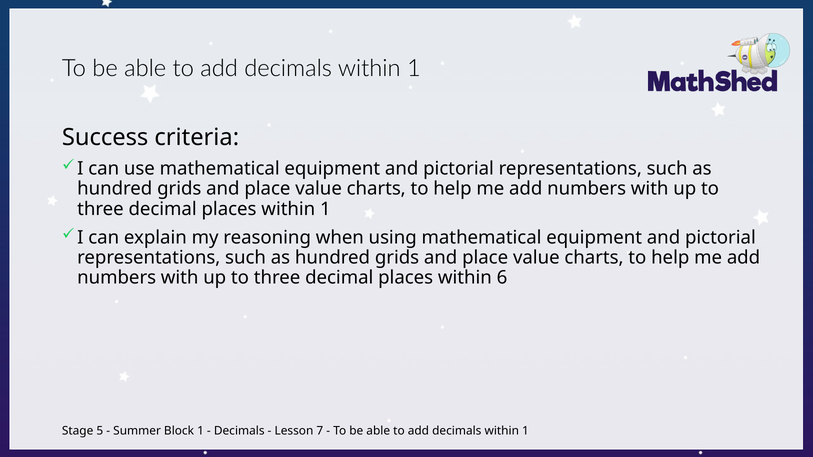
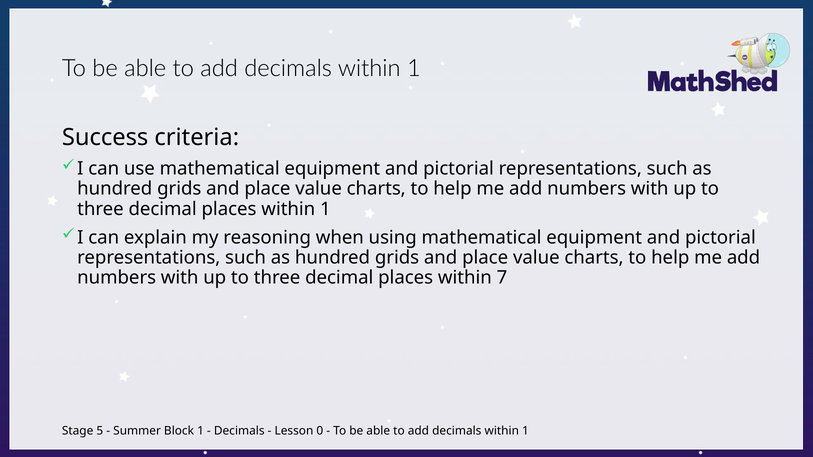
6: 6 -> 7
7: 7 -> 0
